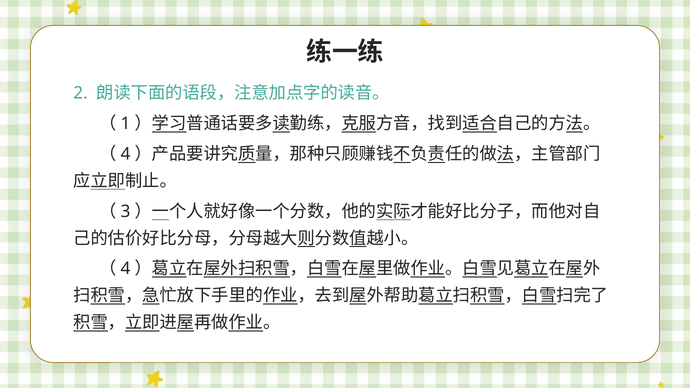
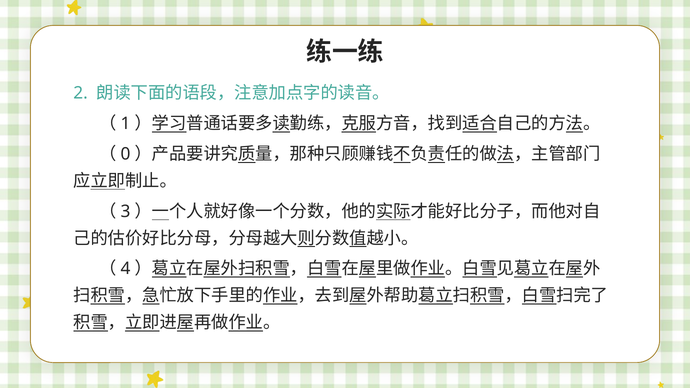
4 at (126, 154): 4 -> 0
